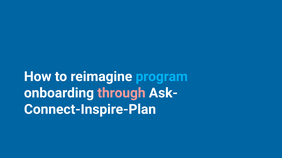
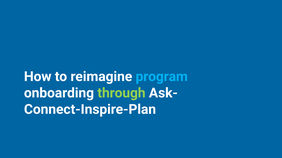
through colour: pink -> light green
